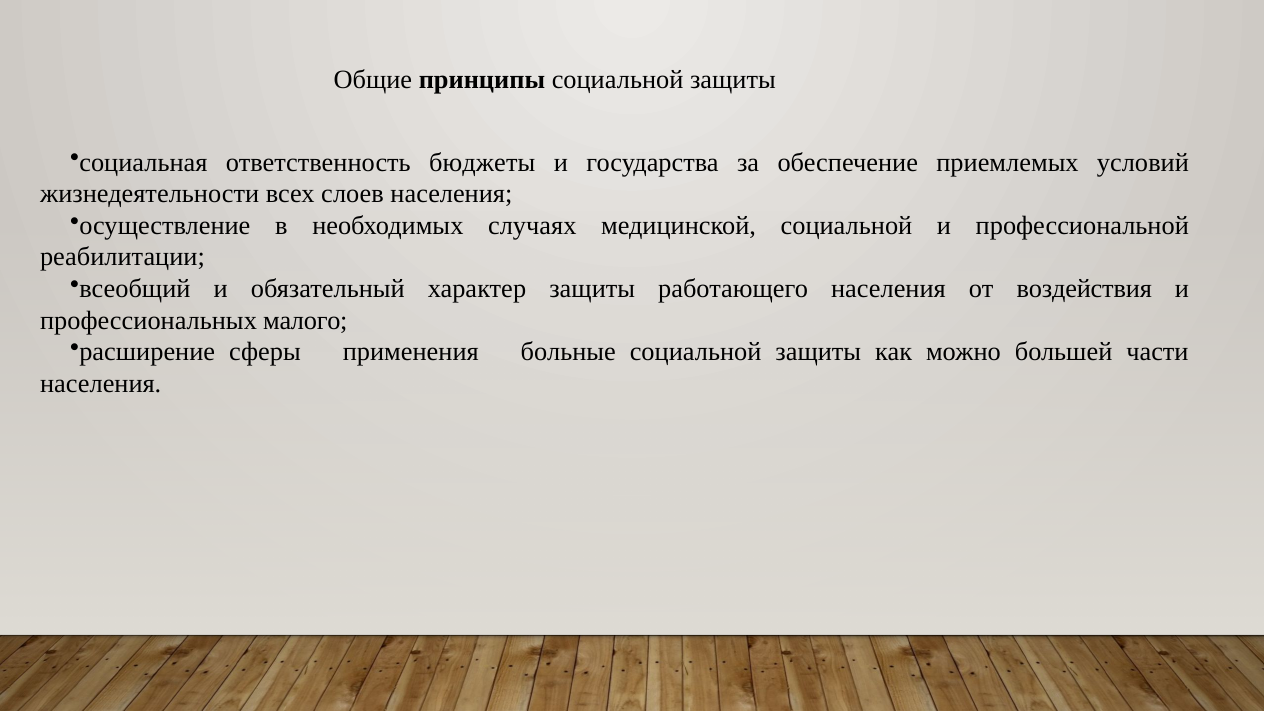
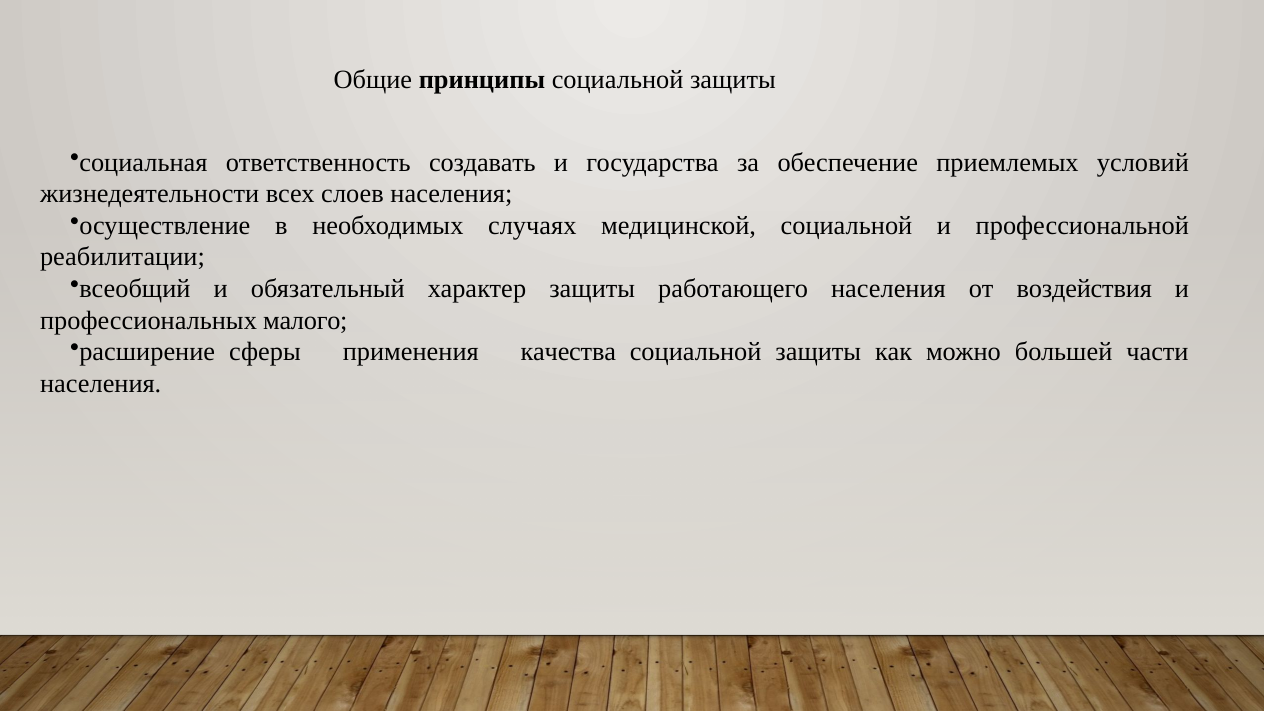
бюджеты: бюджеты -> создавать
больные: больные -> качества
